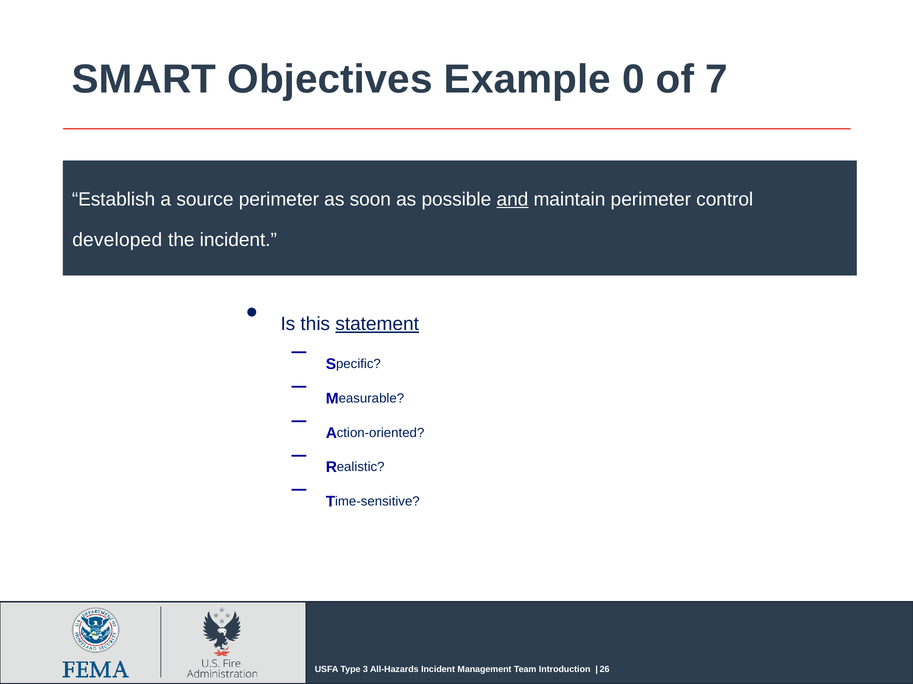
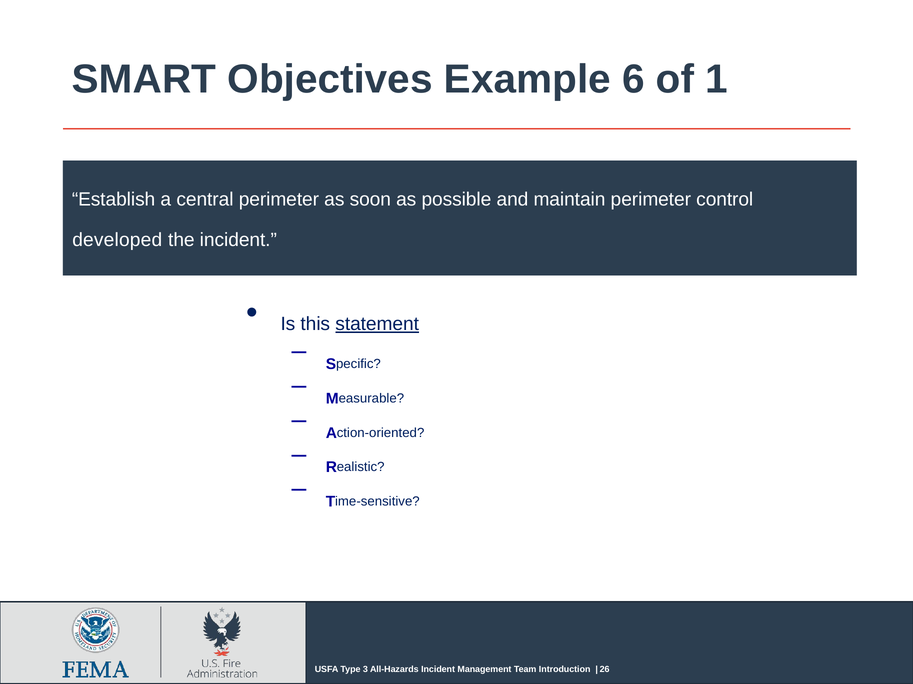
0: 0 -> 6
7: 7 -> 1
source: source -> central
and underline: present -> none
